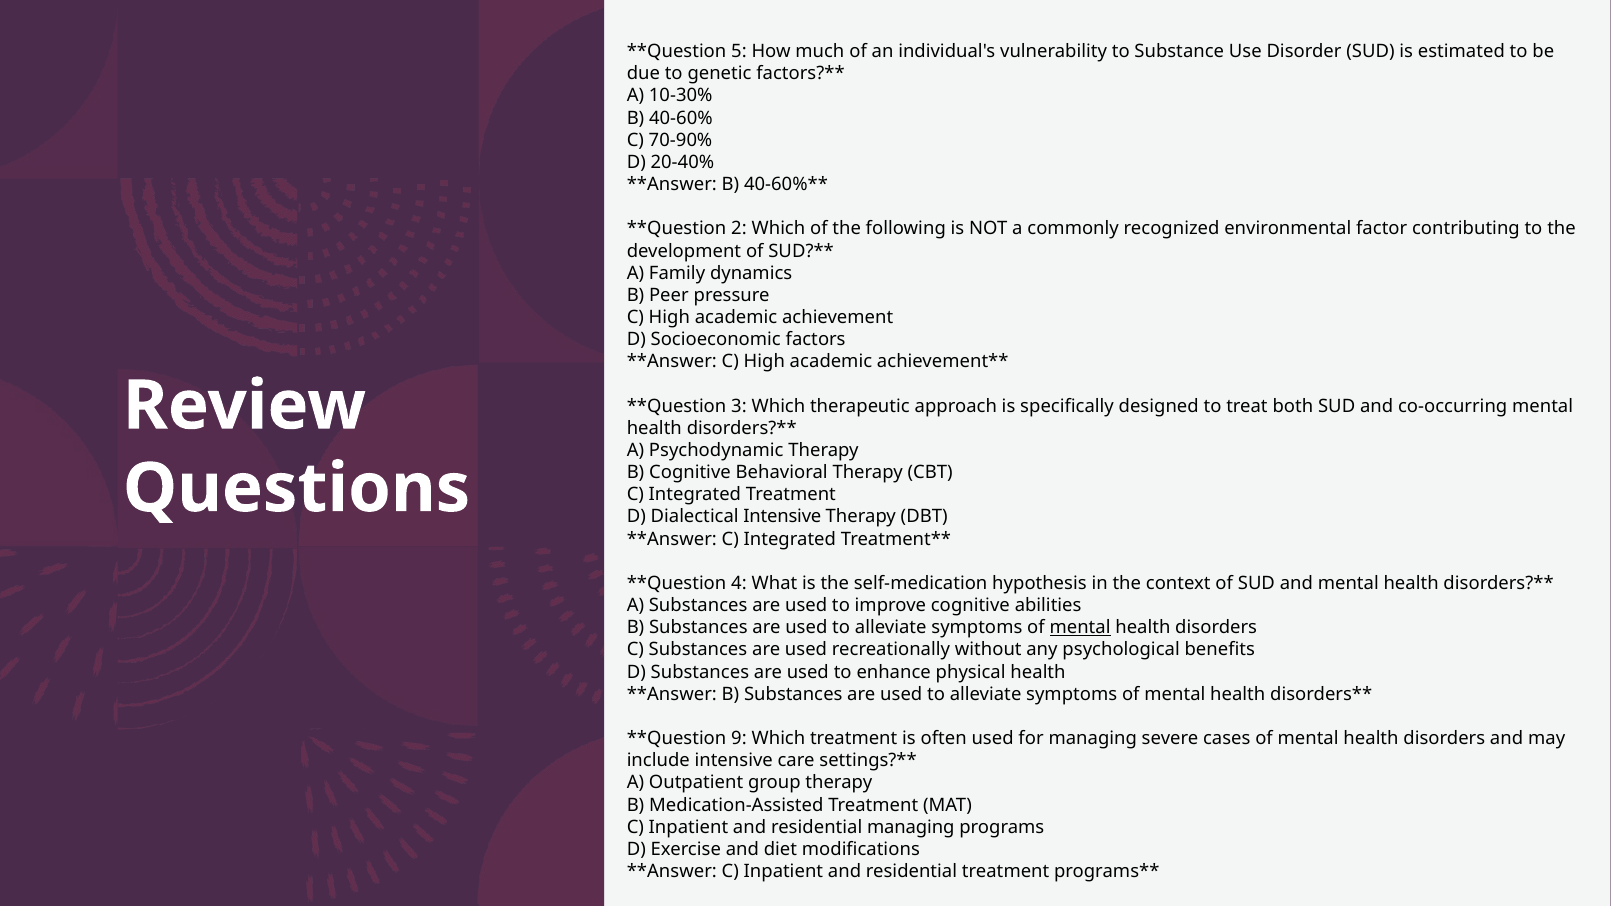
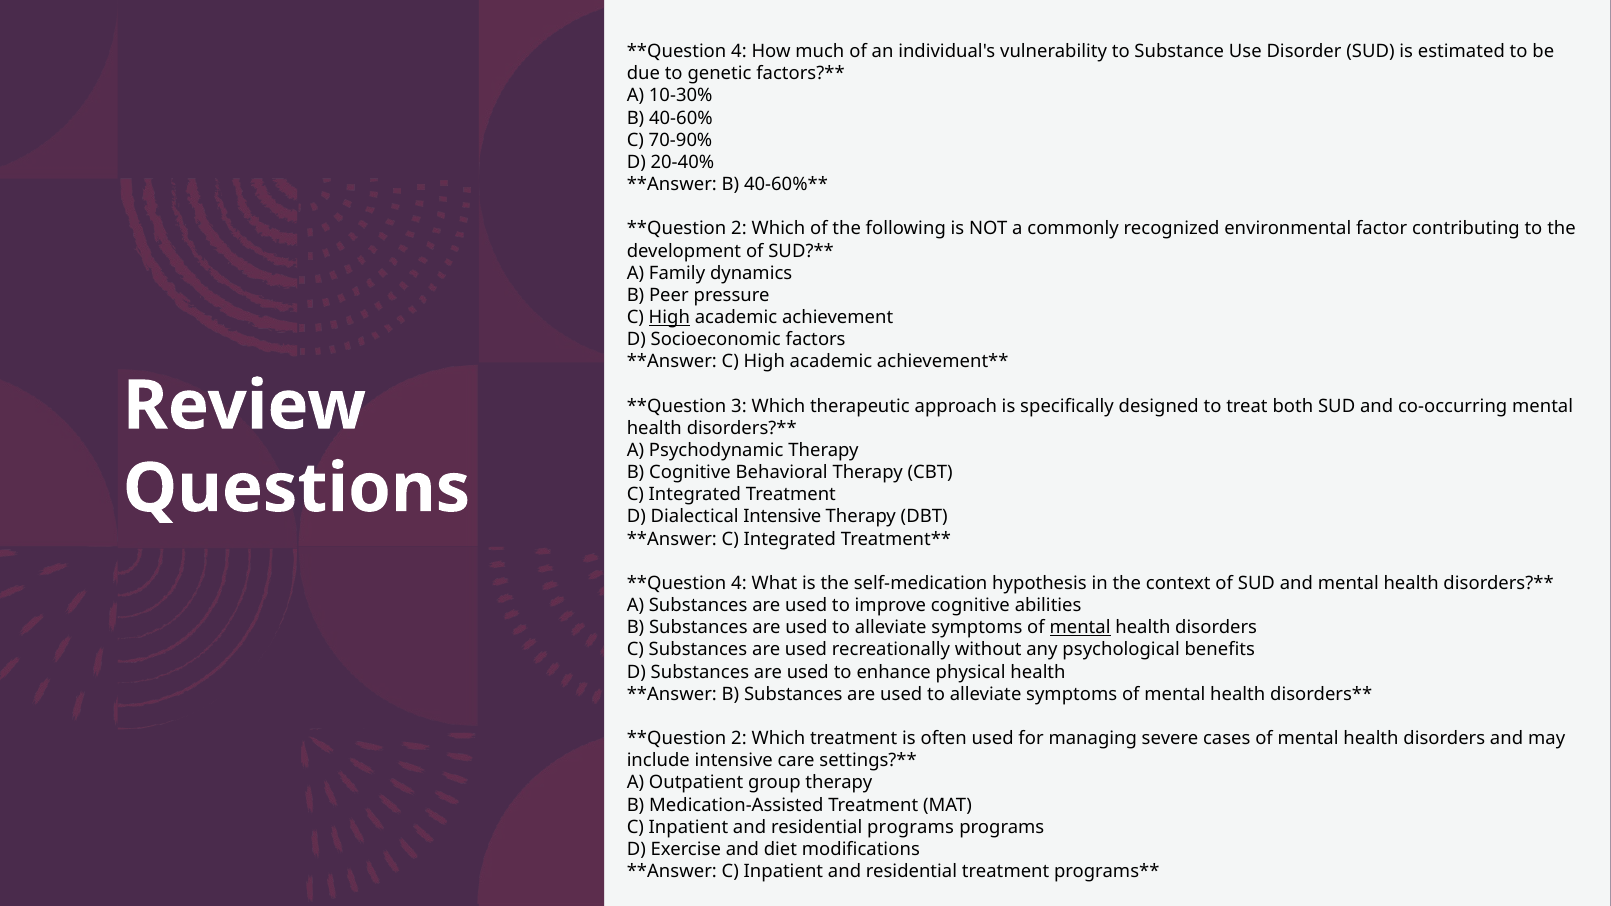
5 at (739, 51): 5 -> 4
High at (669, 317) underline: none -> present
9 at (739, 739): 9 -> 2
residential managing: managing -> programs
